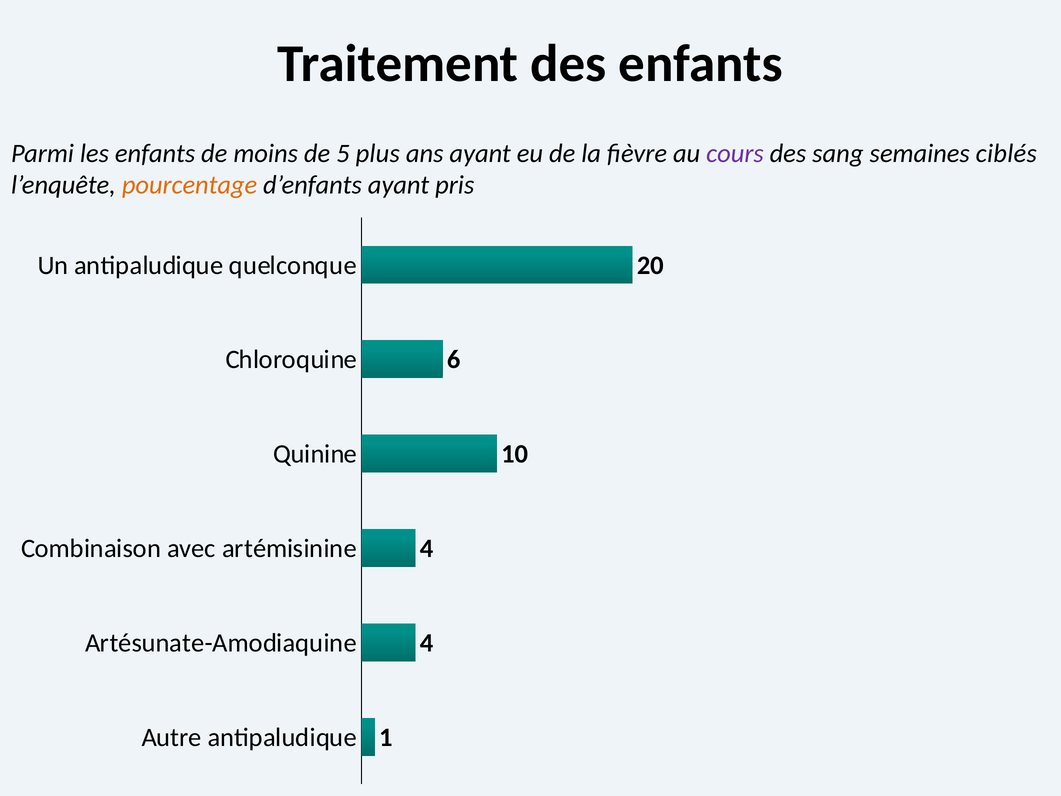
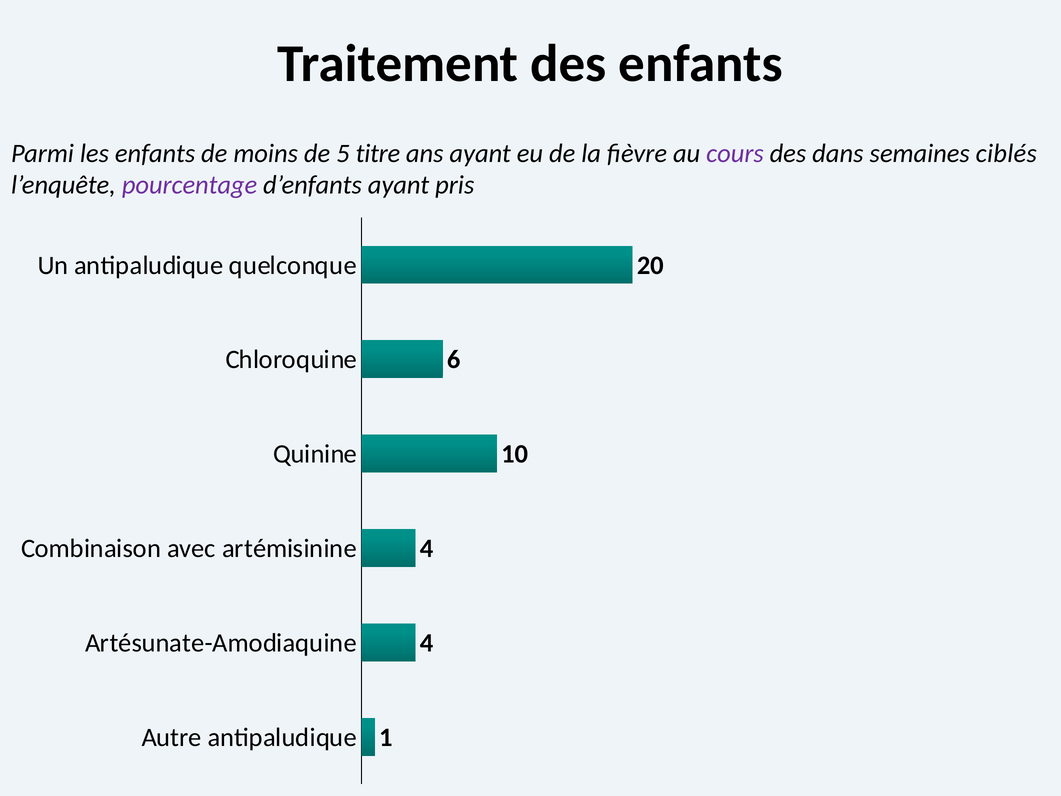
plus: plus -> titre
sang: sang -> dans
pourcentage colour: orange -> purple
